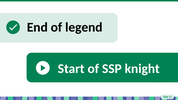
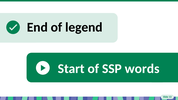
knight: knight -> words
